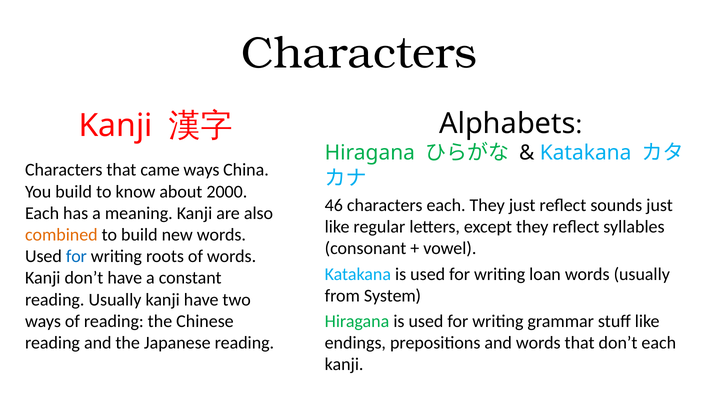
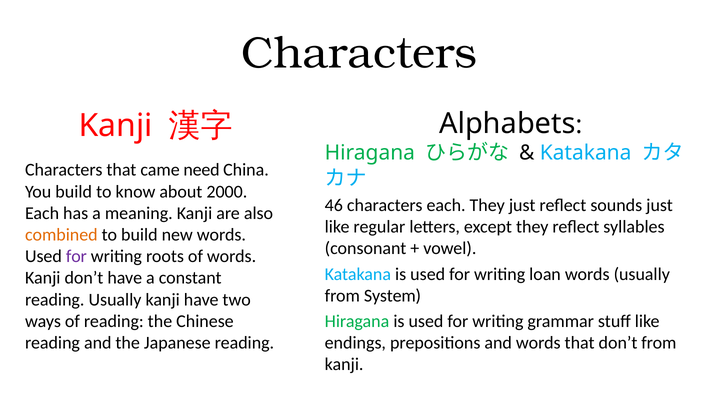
came ways: ways -> need
for at (76, 256) colour: blue -> purple
don’t each: each -> from
